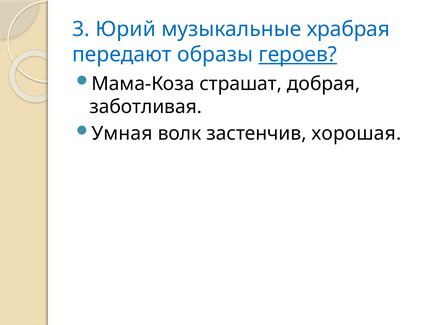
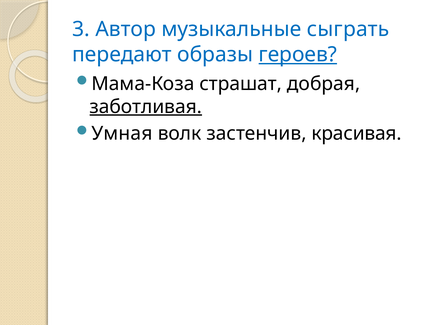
Юрий: Юрий -> Автор
храбрая: храбрая -> сыграть
заботливая underline: none -> present
хорошая: хорошая -> красивая
